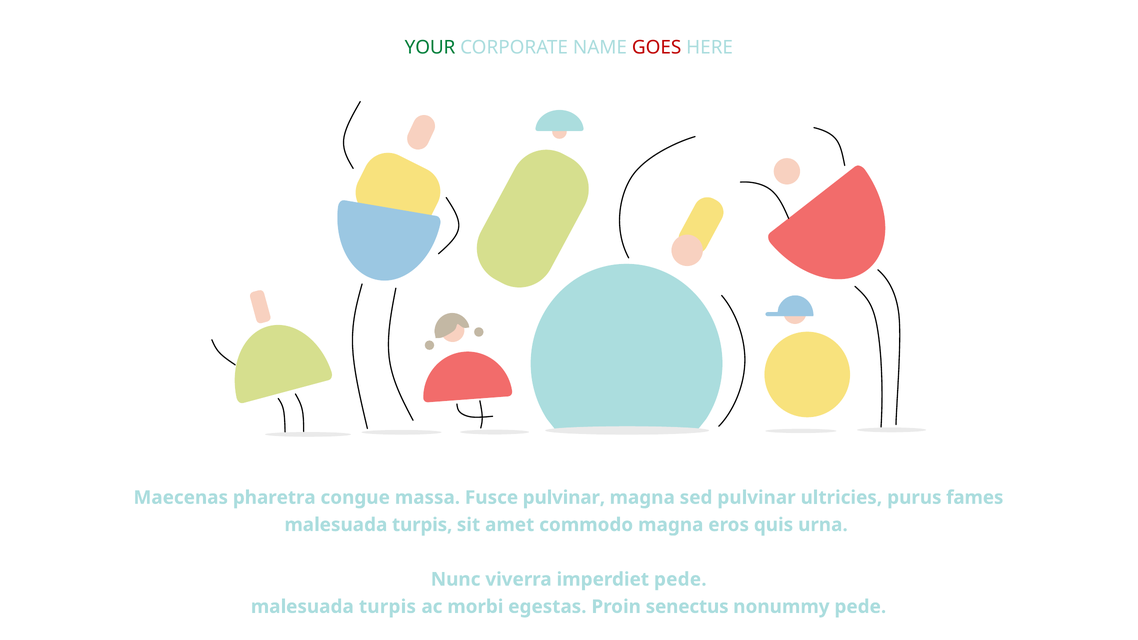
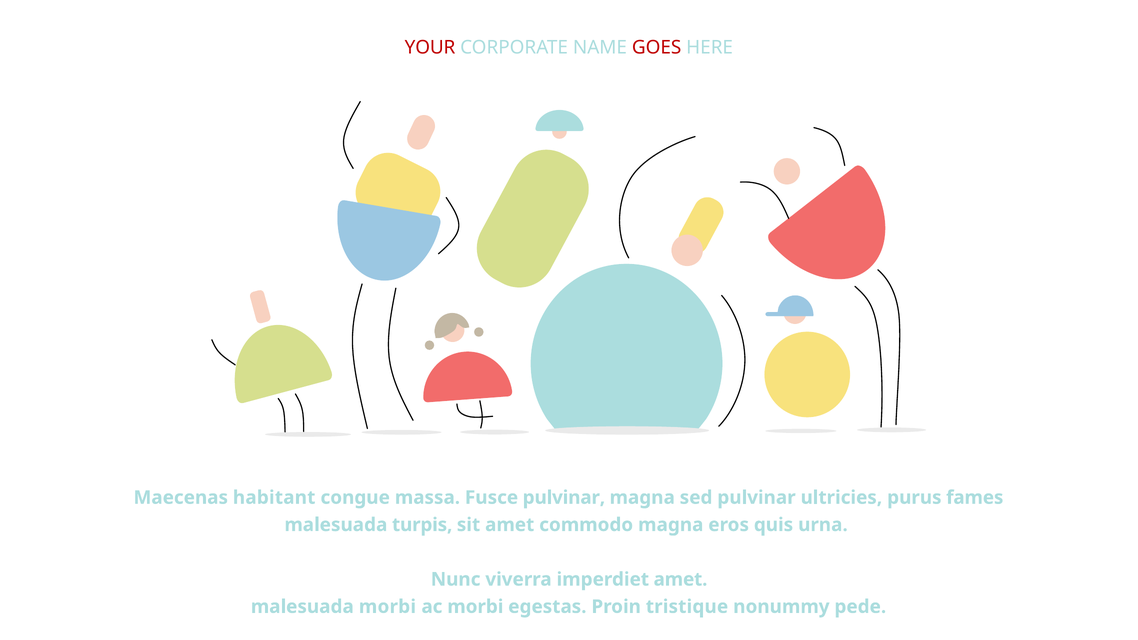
YOUR colour: green -> red
pharetra: pharetra -> habitant
imperdiet pede: pede -> amet
turpis at (387, 607): turpis -> morbi
senectus: senectus -> tristique
